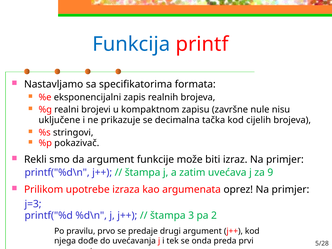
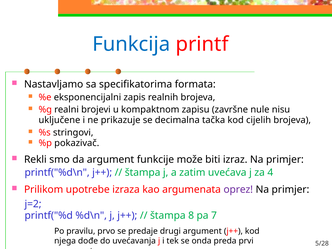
9: 9 -> 4
oprez colour: black -> purple
j=3: j=3 -> j=2
3: 3 -> 8
2: 2 -> 7
